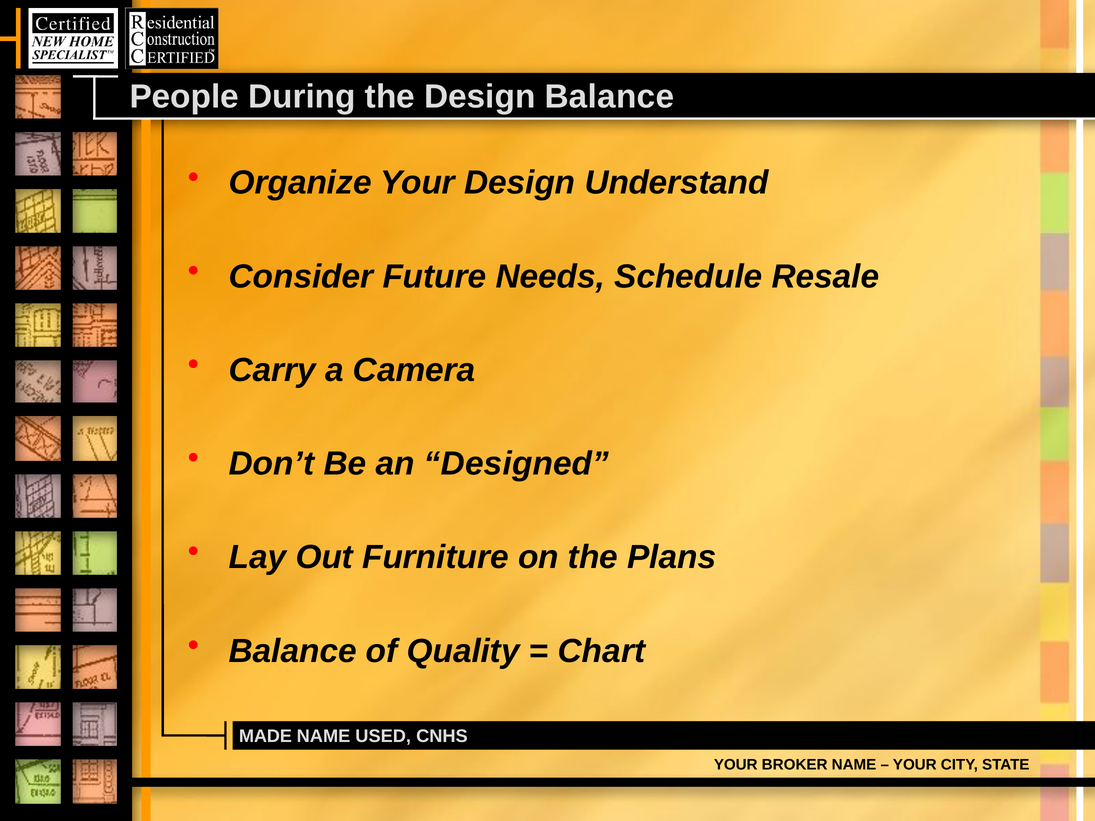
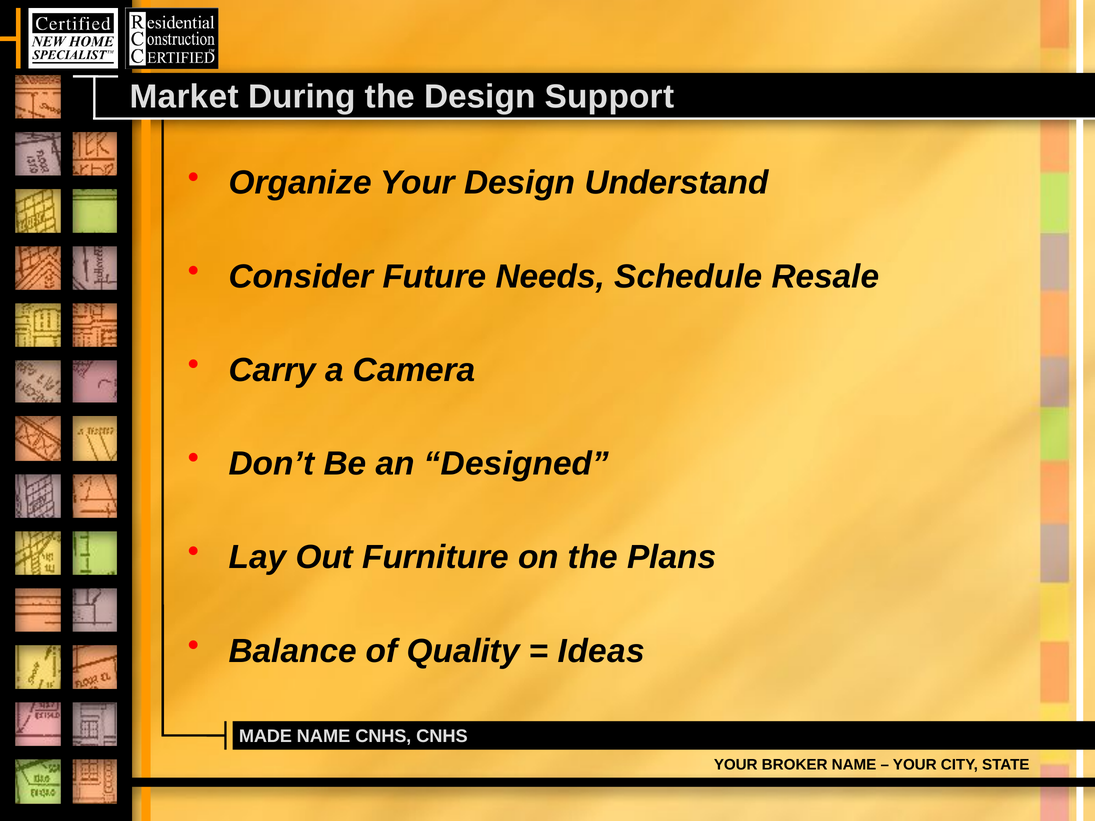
People: People -> Market
Design Balance: Balance -> Support
Chart: Chart -> Ideas
NAME USED: USED -> CNHS
